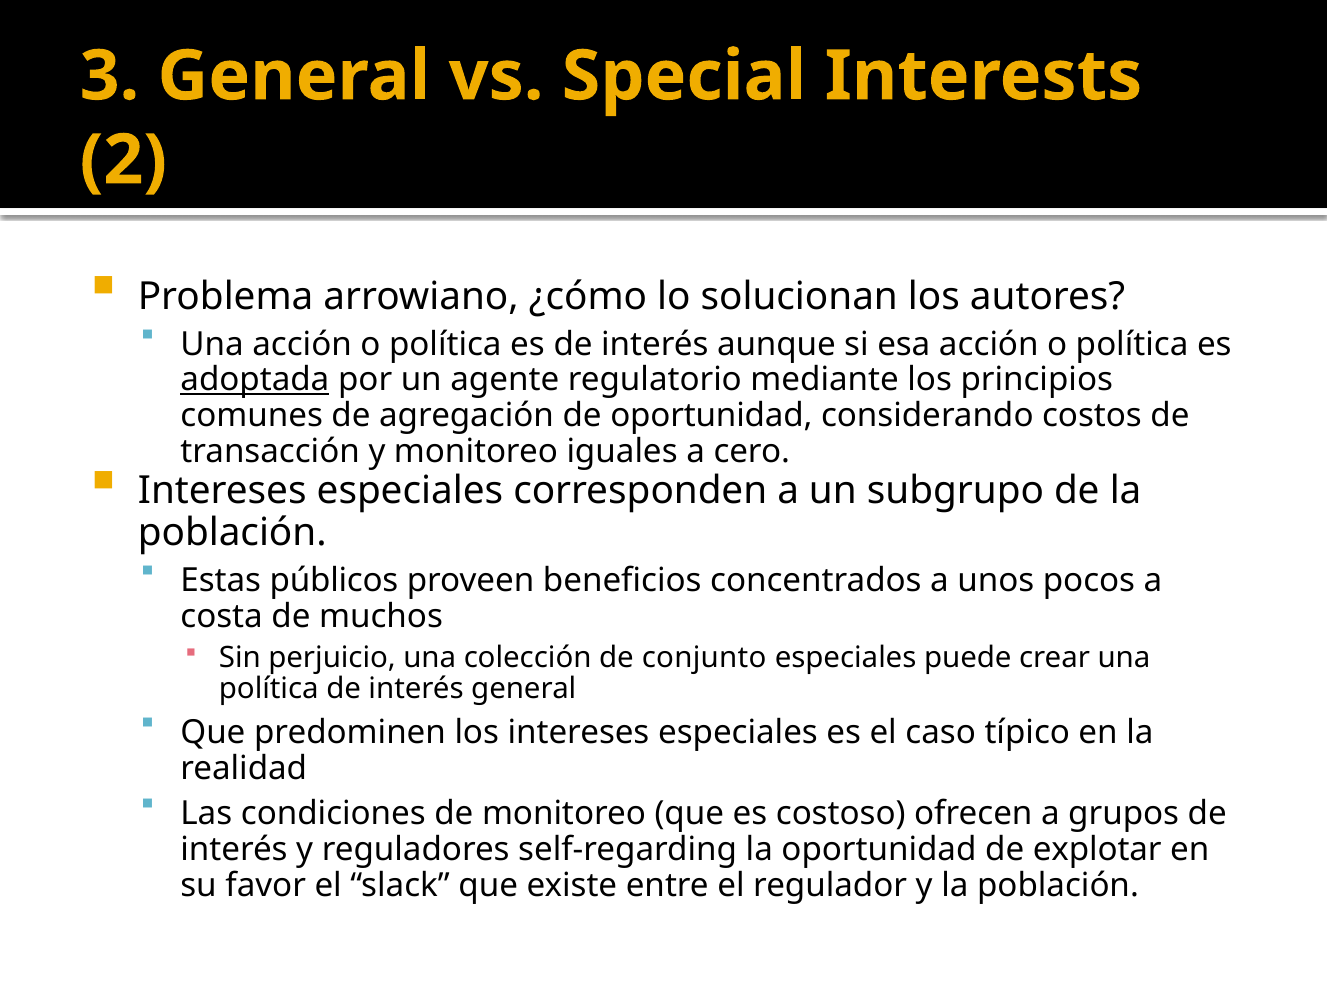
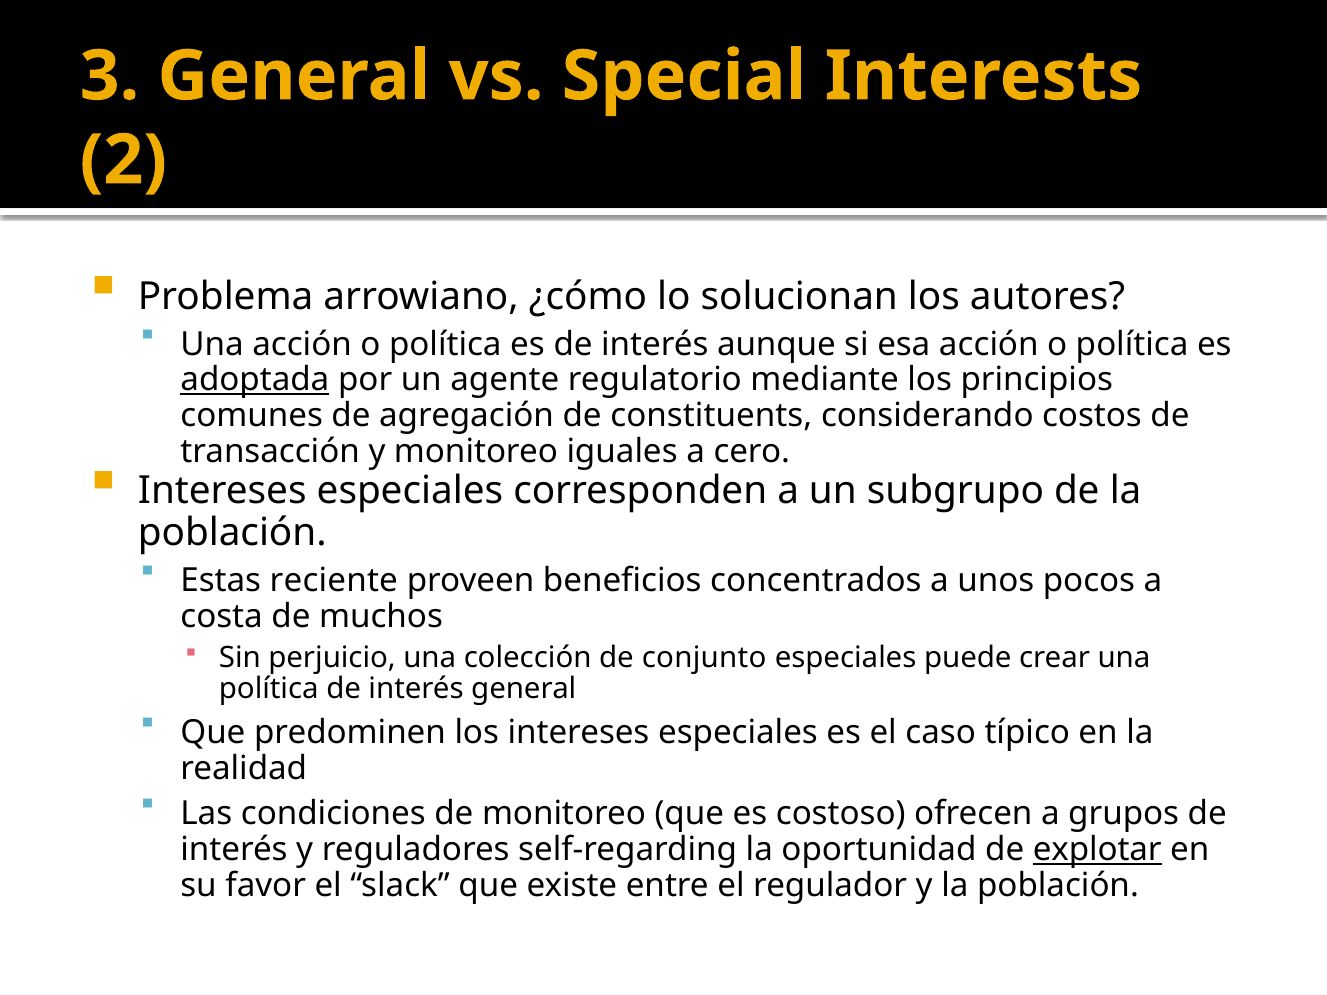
de oportunidad: oportunidad -> constituents
públicos: públicos -> reciente
explotar underline: none -> present
